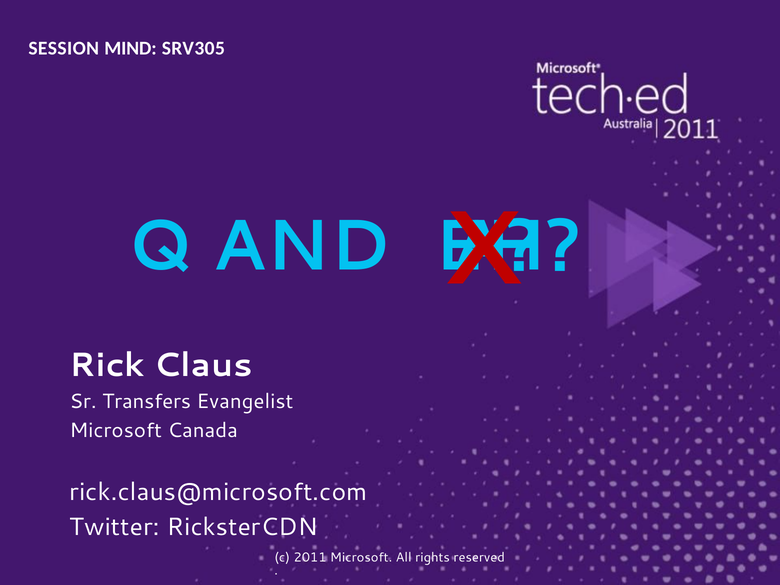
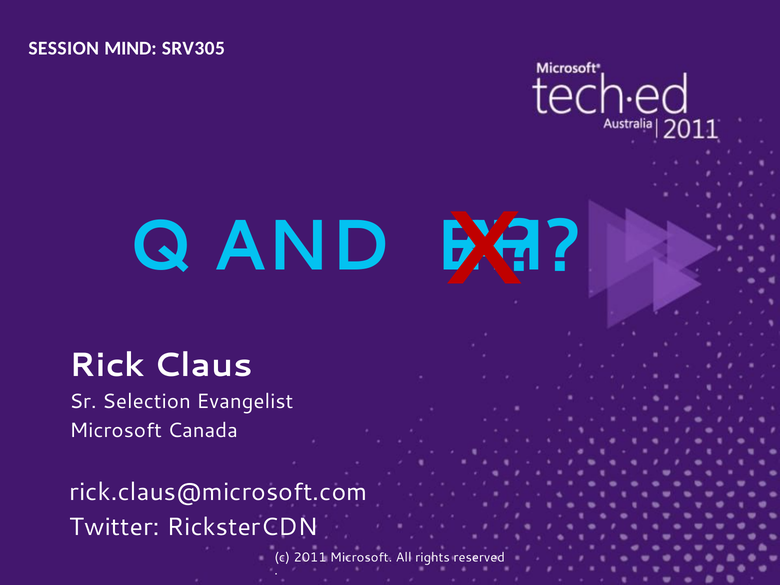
Transfers: Transfers -> Selection
